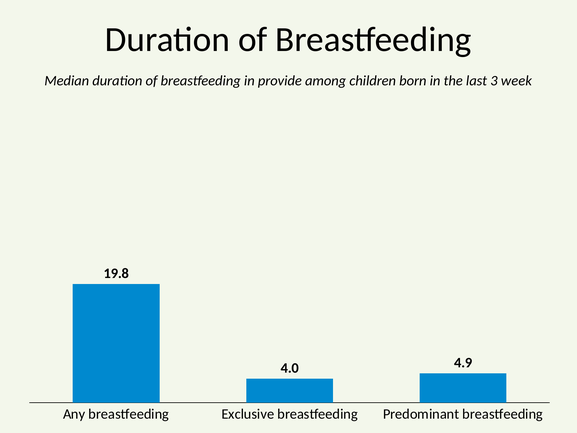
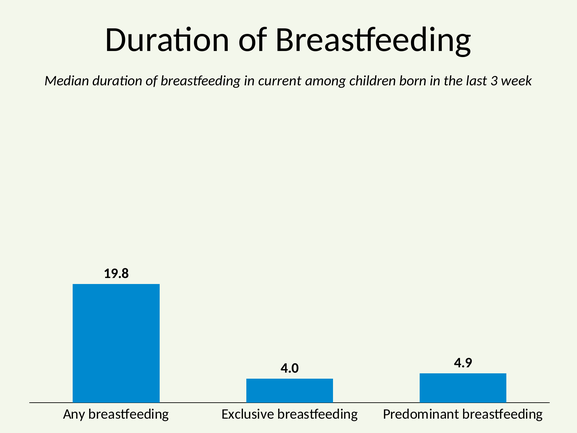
provide: provide -> current
